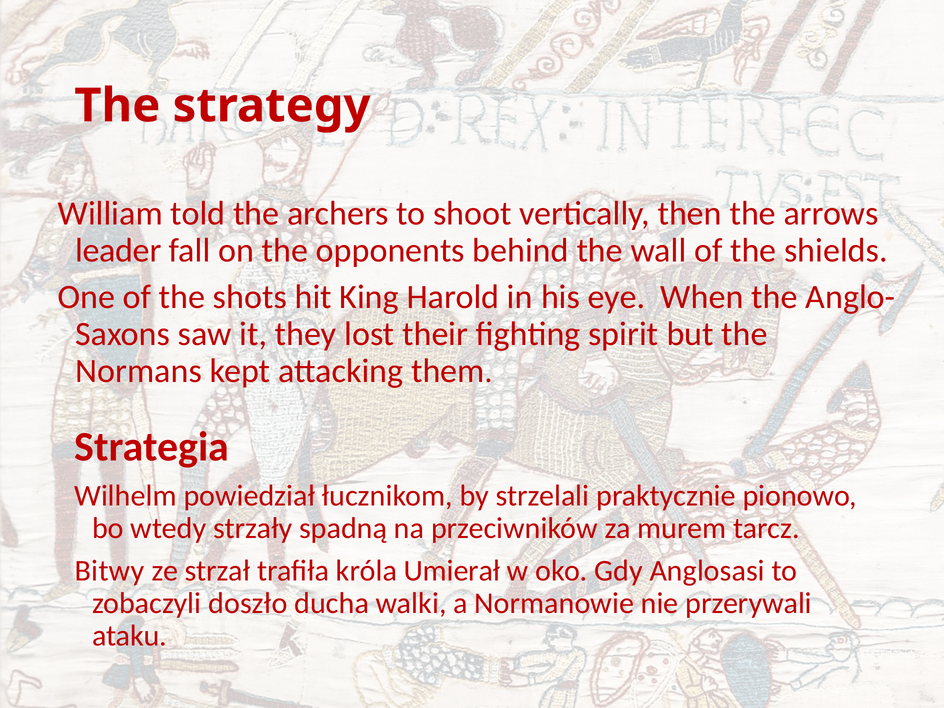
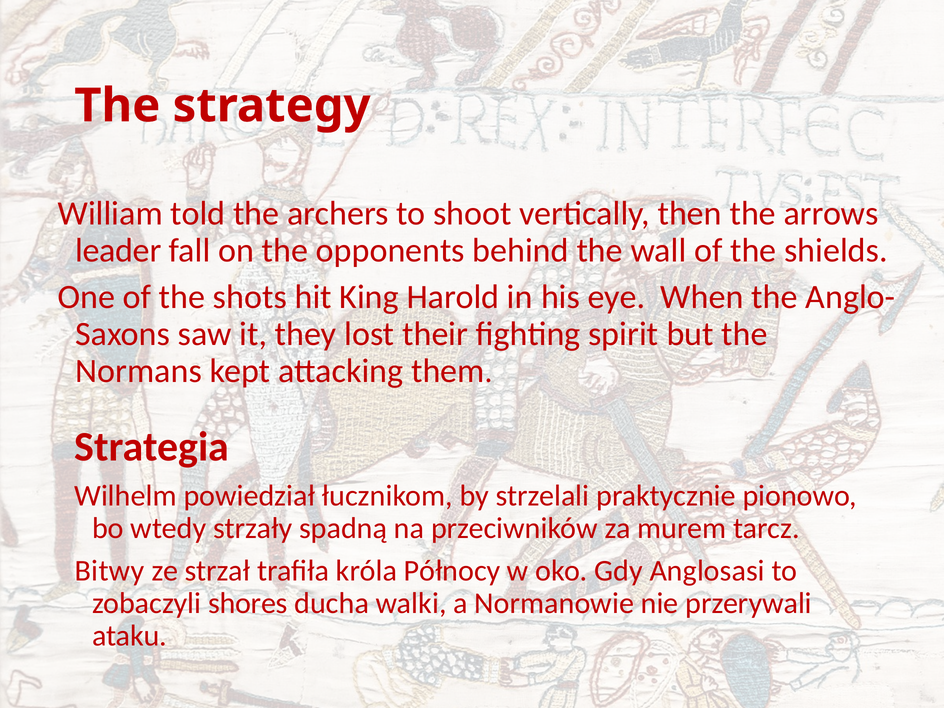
Umierał: Umierał -> Północy
doszło: doszło -> shores
